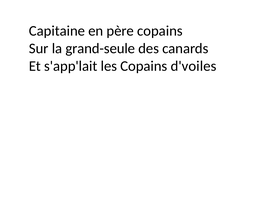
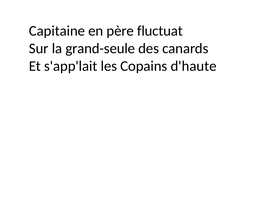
père copains: copains -> fluctuat
d'voiles: d'voiles -> d'haute
